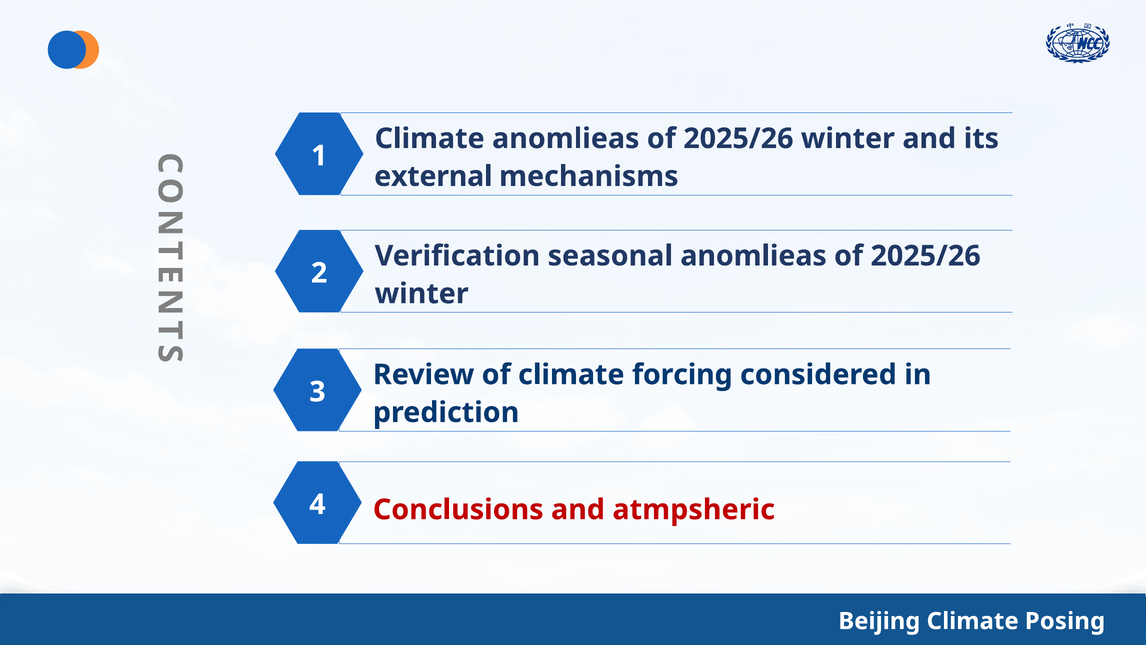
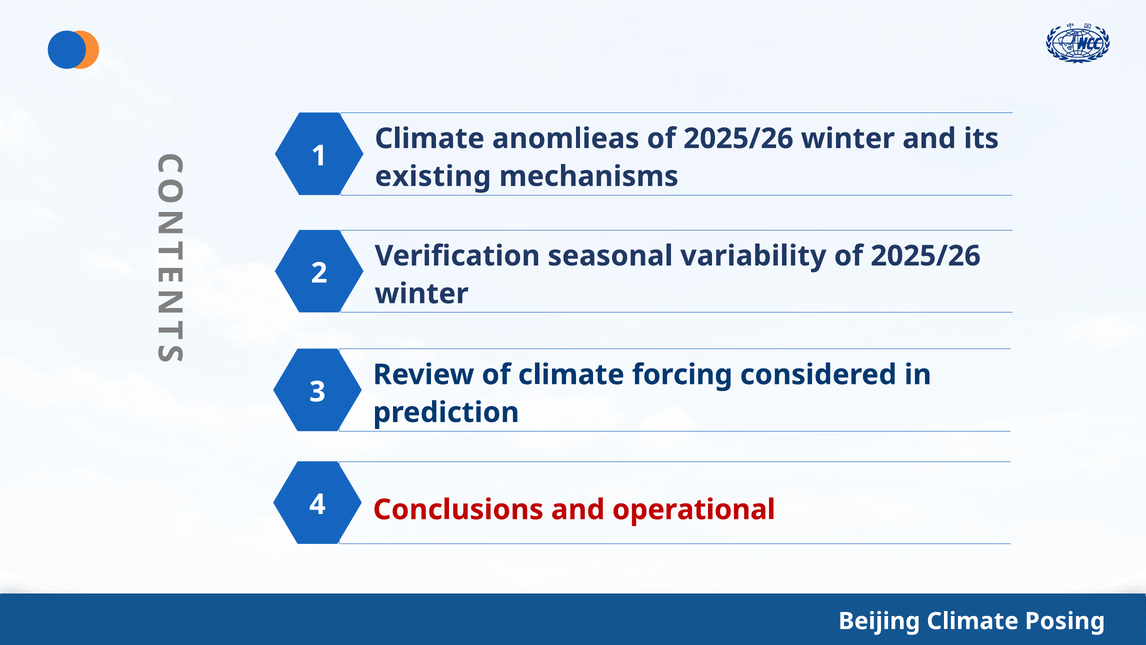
external: external -> existing
seasonal anomlieas: anomlieas -> variability
atmpsheric: atmpsheric -> operational
